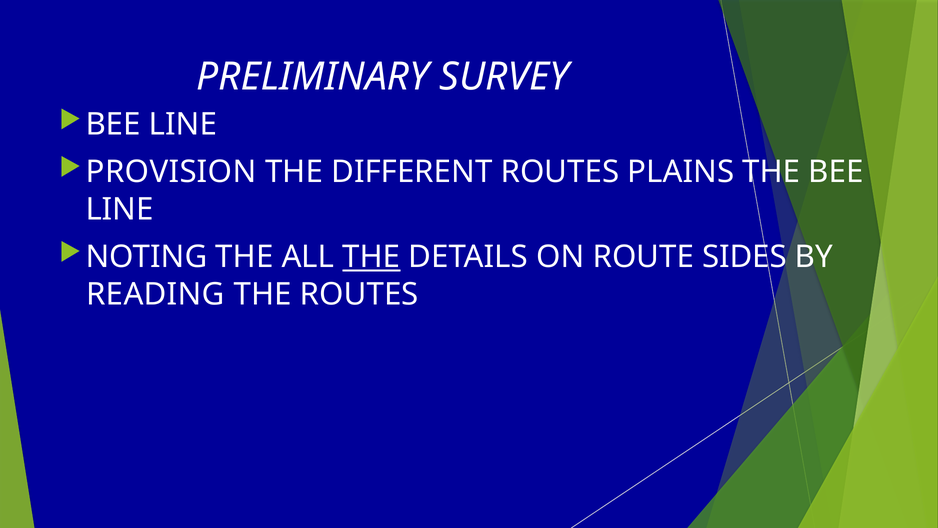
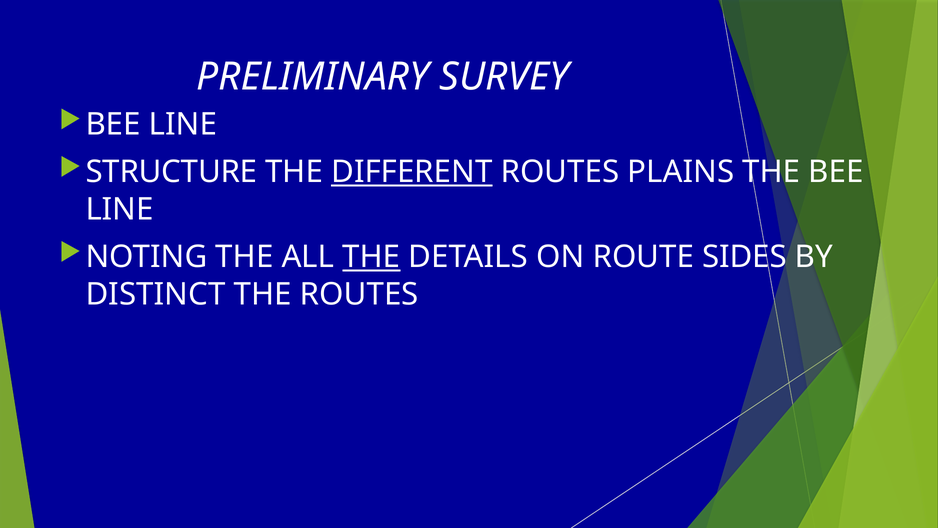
PROVISION: PROVISION -> STRUCTURE
DIFFERENT underline: none -> present
READING: READING -> DISTINCT
